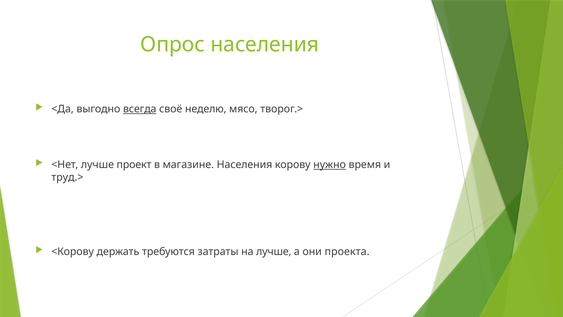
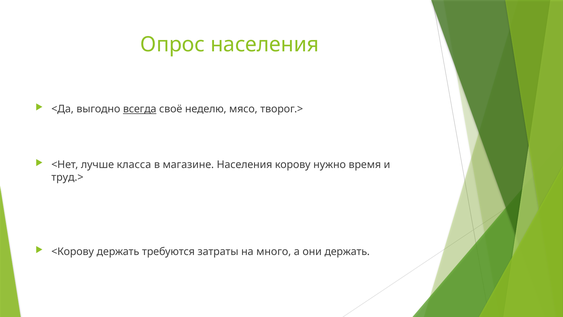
проект: проект -> класса
нужно underline: present -> none
на лучше: лучше -> много
они проекта: проекта -> держать
